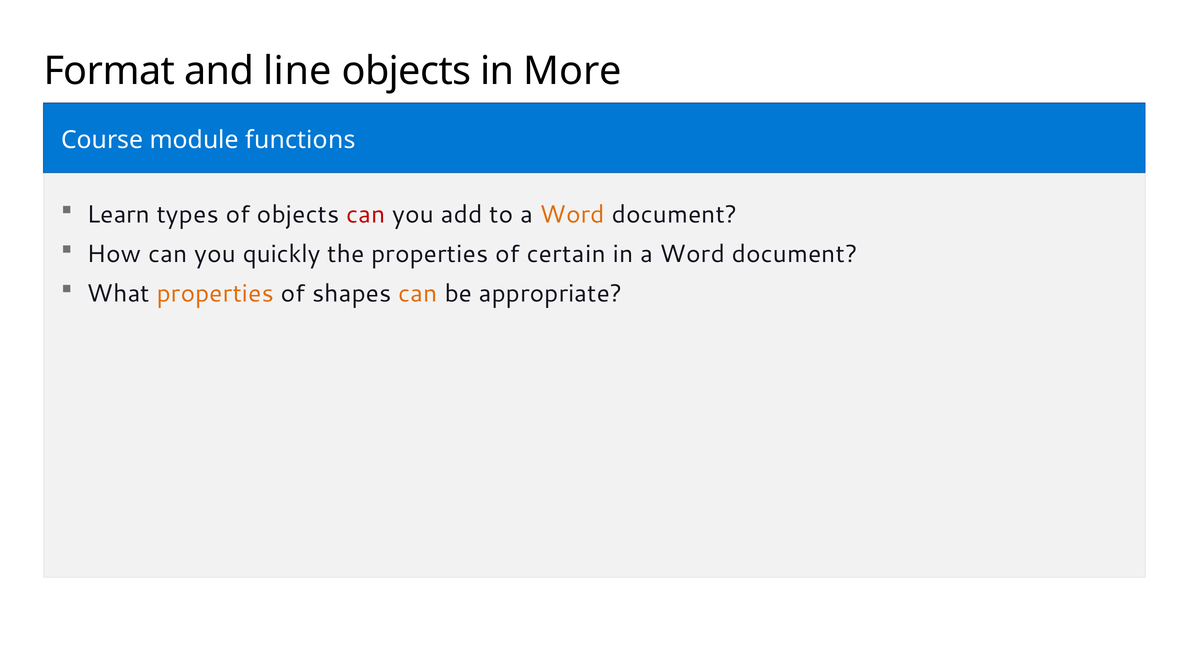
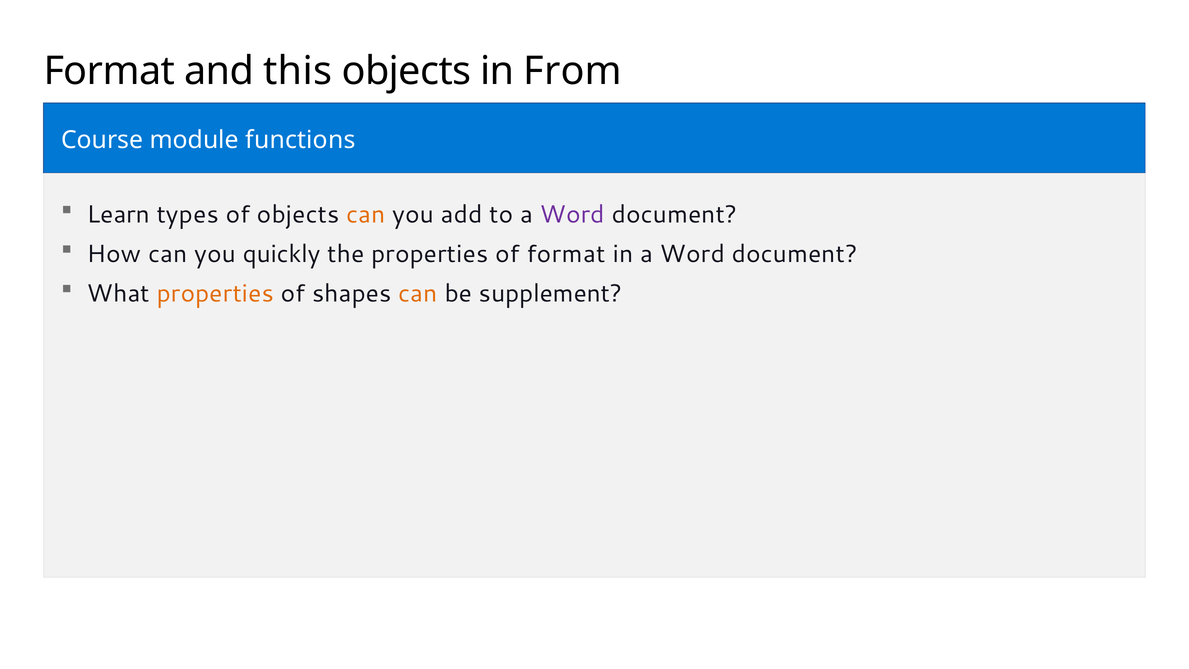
line: line -> this
More: More -> From
can at (366, 214) colour: red -> orange
Word at (572, 214) colour: orange -> purple
of certain: certain -> format
appropriate: appropriate -> supplement
